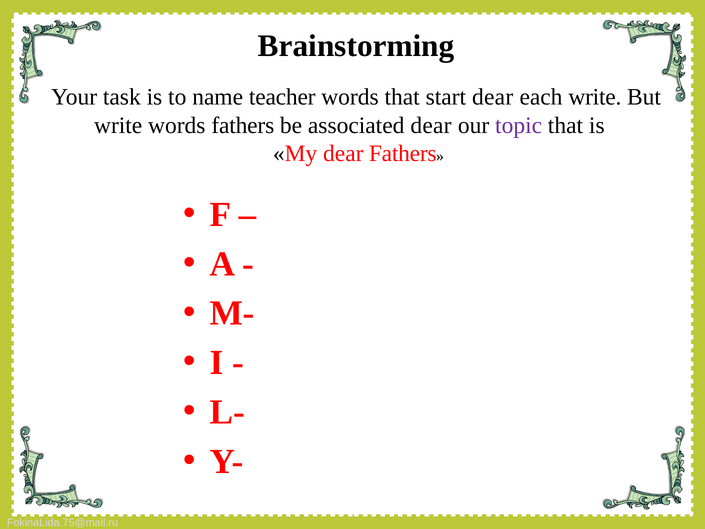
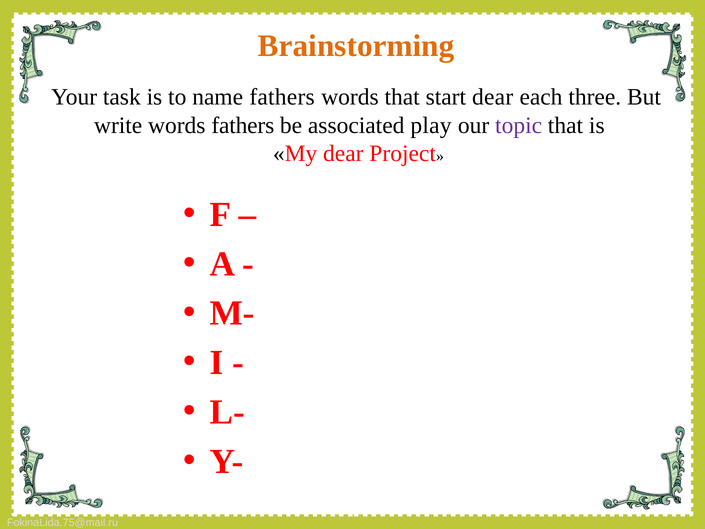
Brainstorming colour: black -> orange
name teacher: teacher -> fathers
each write: write -> three
associated dear: dear -> play
dear Fathers: Fathers -> Project
